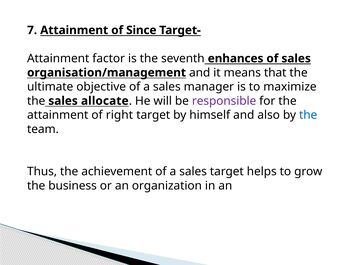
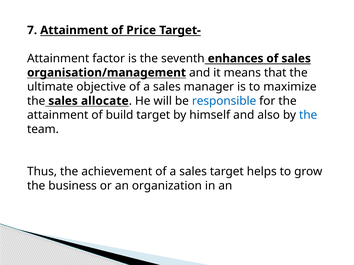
Since: Since -> Price
responsible colour: purple -> blue
right: right -> build
